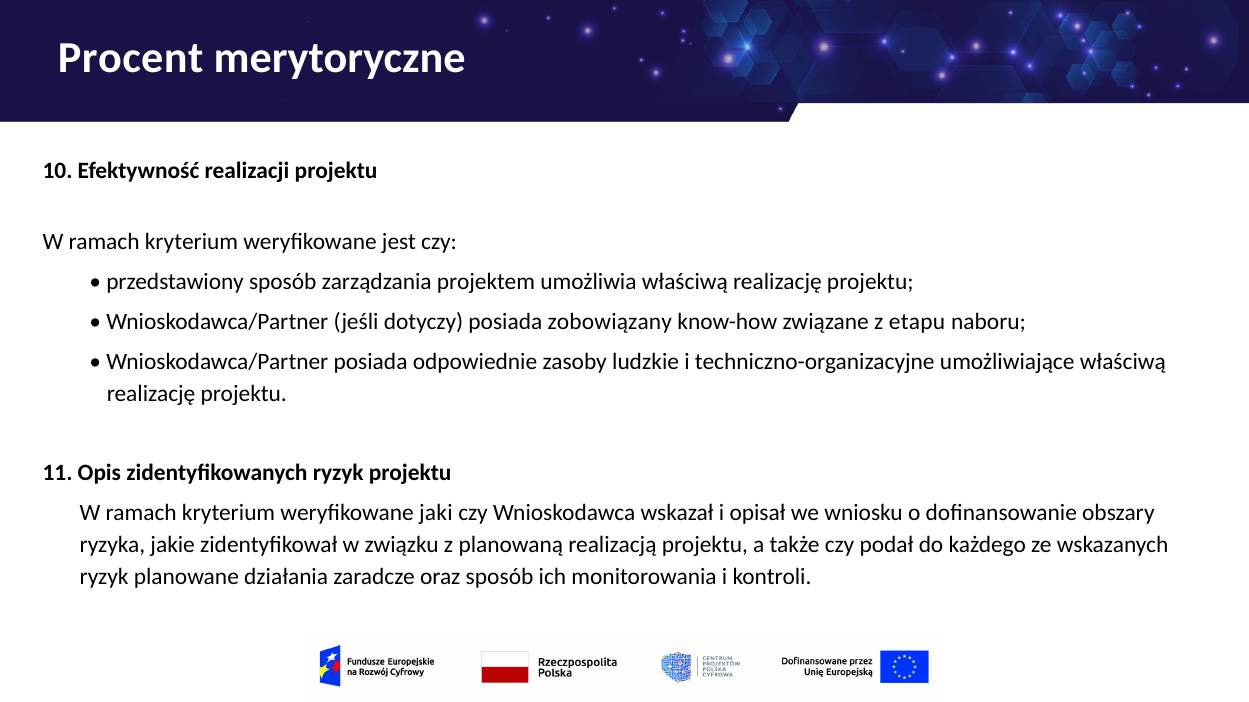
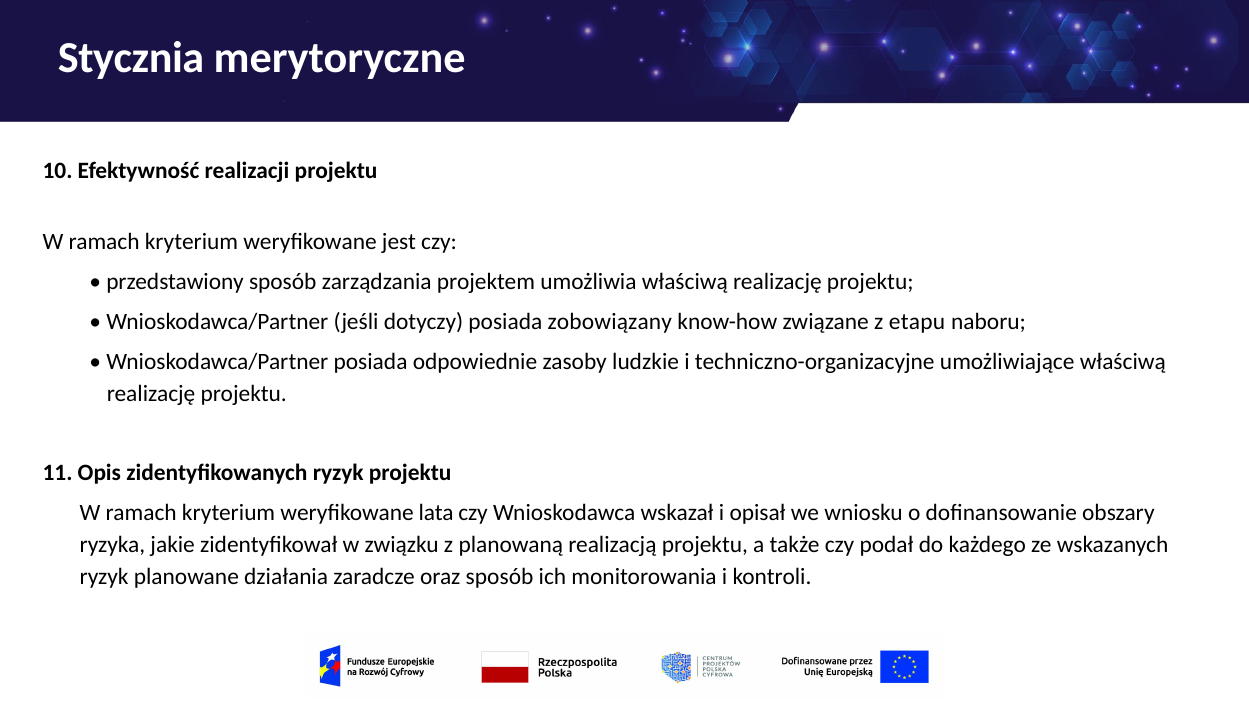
Procent: Procent -> Stycznia
jaki: jaki -> lata
